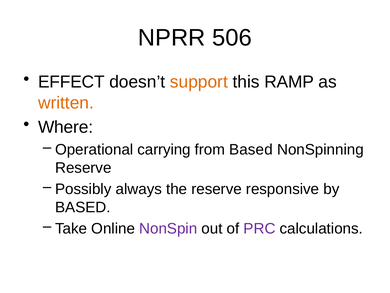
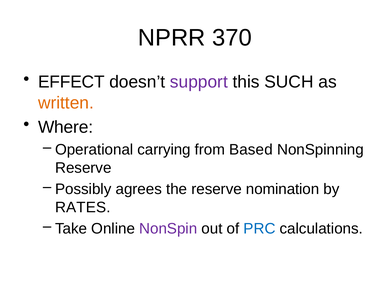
506: 506 -> 370
support colour: orange -> purple
RAMP: RAMP -> SUCH
always: always -> agrees
responsive: responsive -> nomination
BASED at (83, 207): BASED -> RATES
PRC colour: purple -> blue
